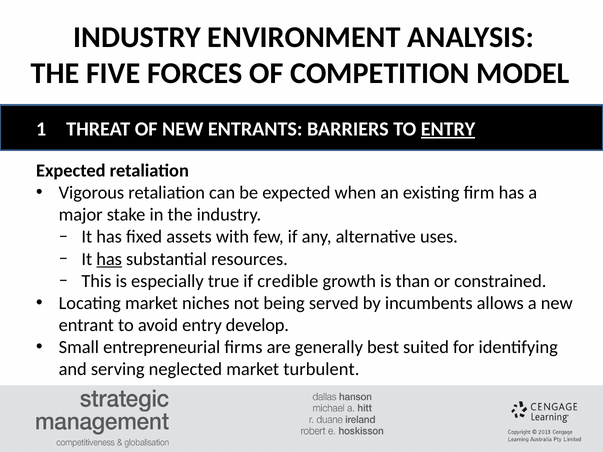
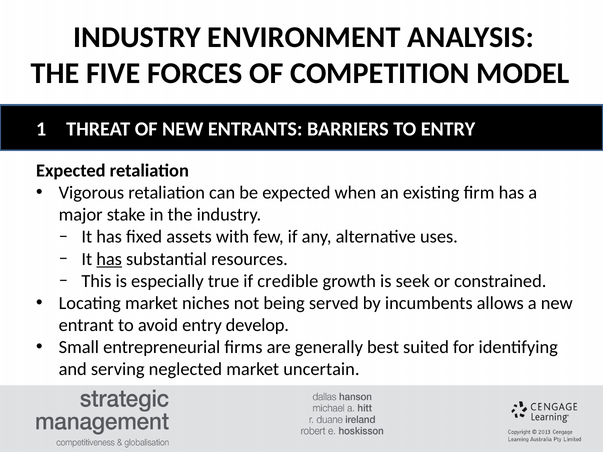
ENTRY at (448, 129) underline: present -> none
than: than -> seek
turbulent: turbulent -> uncertain
